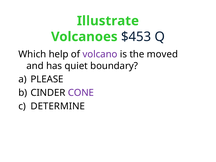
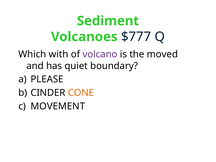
Illustrate: Illustrate -> Sediment
$453: $453 -> $777
help: help -> with
CONE colour: purple -> orange
DETERMINE: DETERMINE -> MOVEMENT
